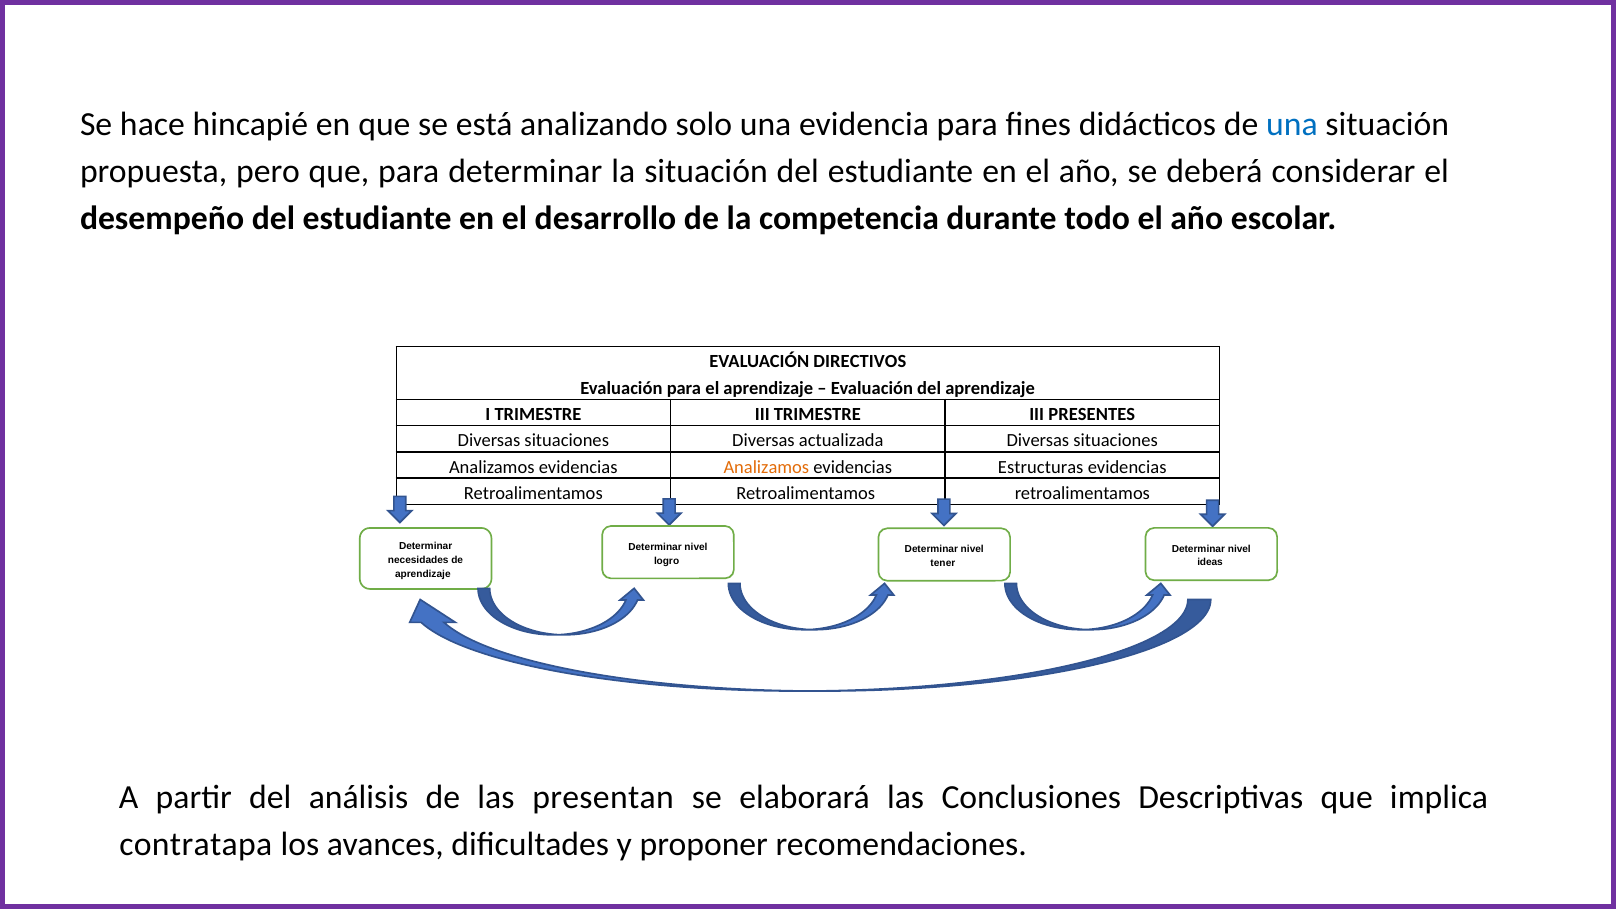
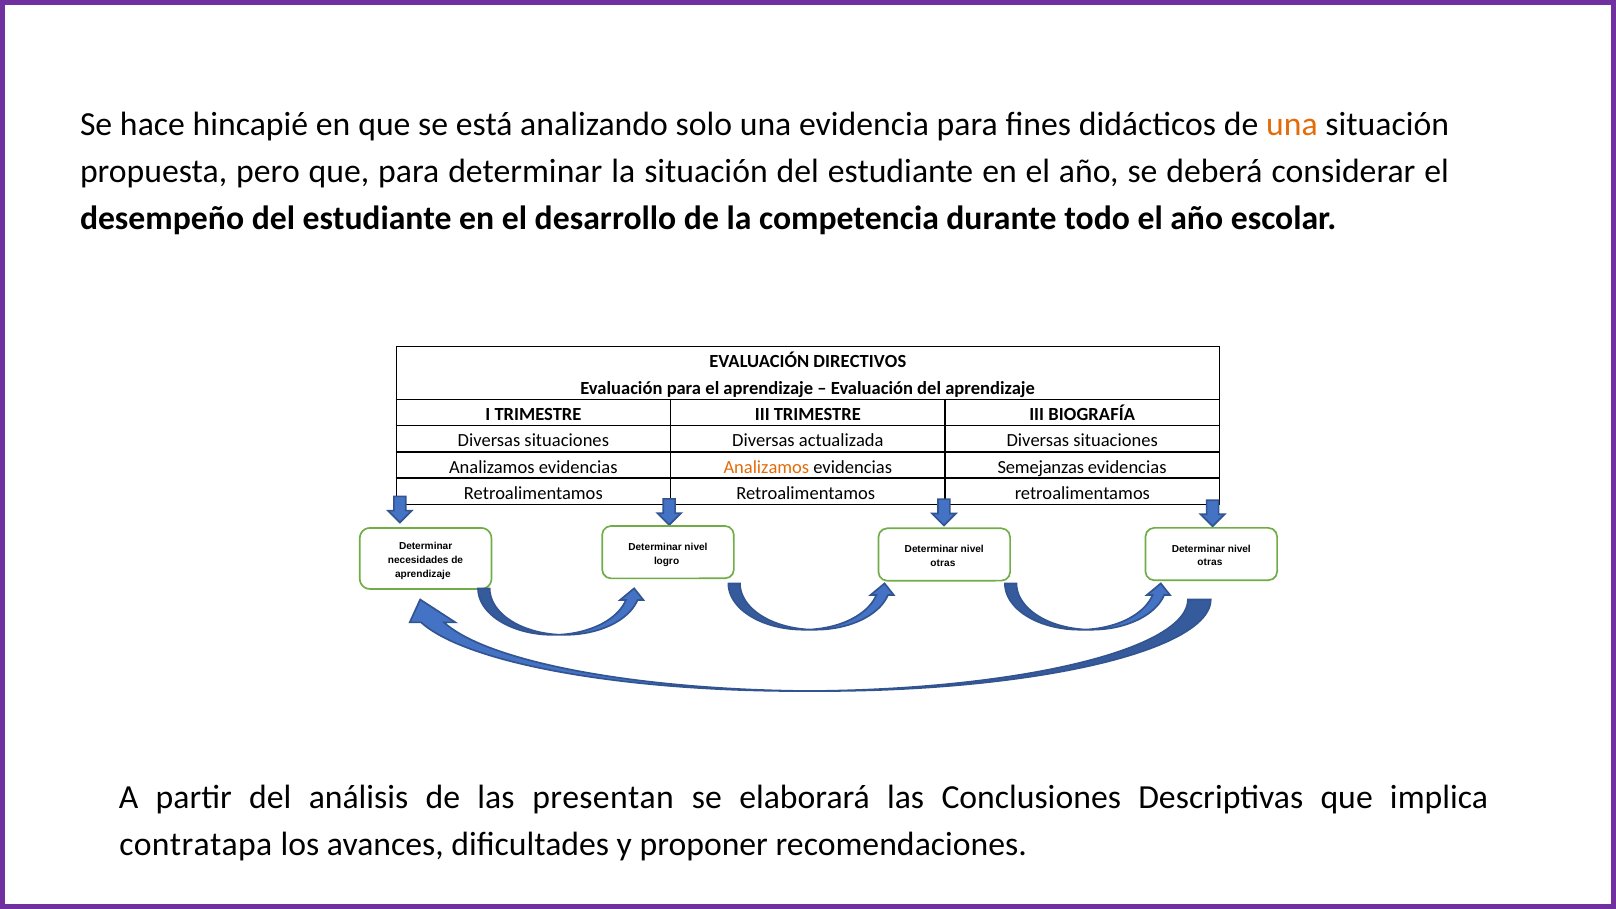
una at (1292, 124) colour: blue -> orange
PRESENTES: PRESENTES -> BIOGRAFÍA
Estructuras: Estructuras -> Semejanzas
ideas at (1210, 563): ideas -> otras
tener at (943, 563): tener -> otras
